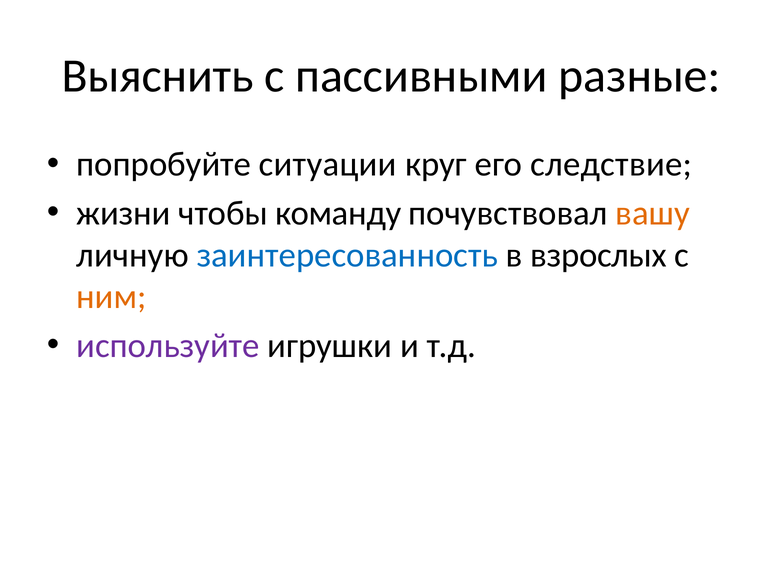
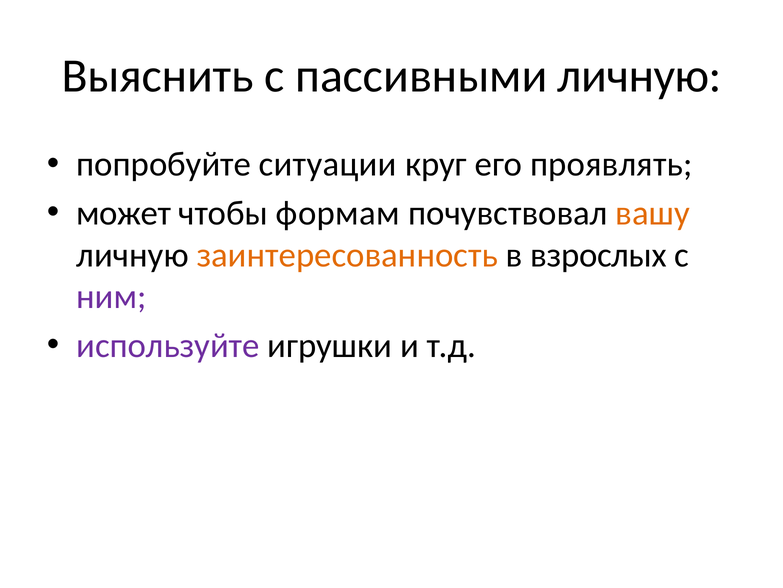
пассивными разные: разные -> личную
следствие: следствие -> проявлять
жизни: жизни -> может
команду: команду -> формам
заинтересованность colour: blue -> orange
ним colour: orange -> purple
